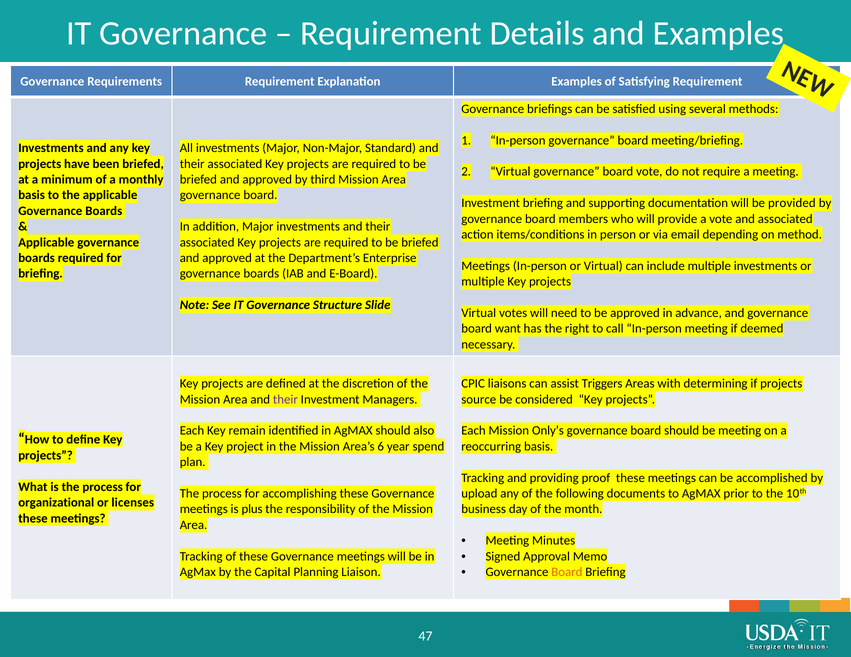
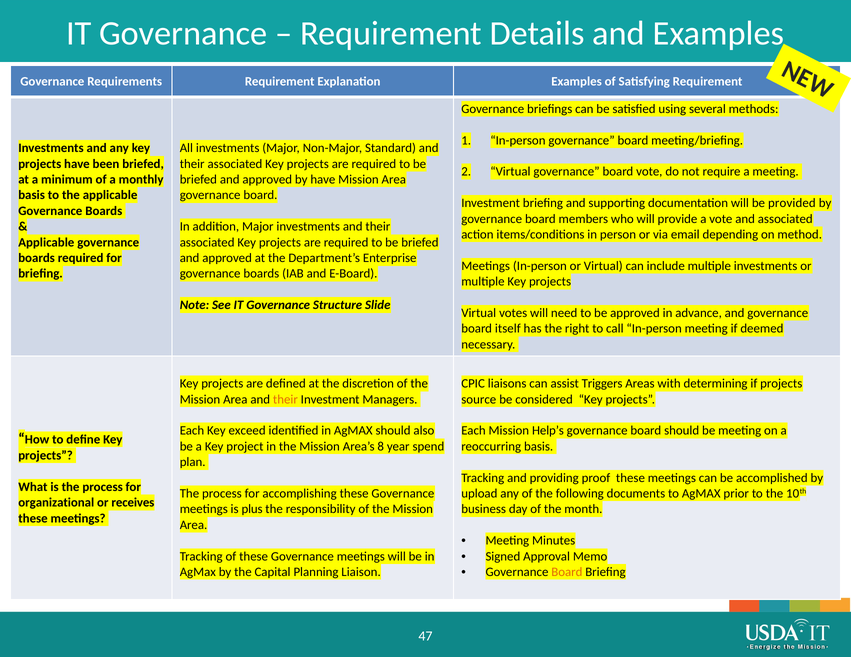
by third: third -> have
want: want -> itself
their at (285, 400) colour: purple -> orange
remain: remain -> exceed
Only’s: Only’s -> Help’s
6: 6 -> 8
licenses: licenses -> receives
